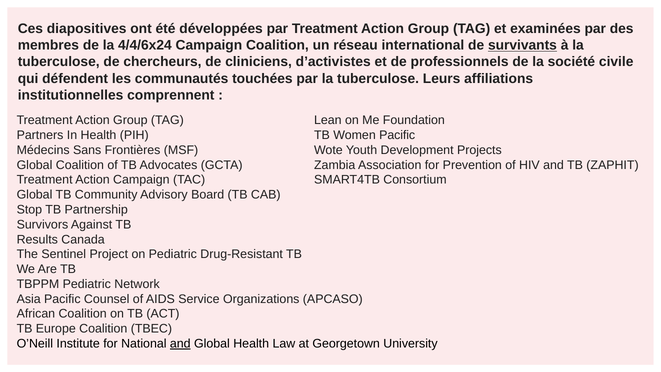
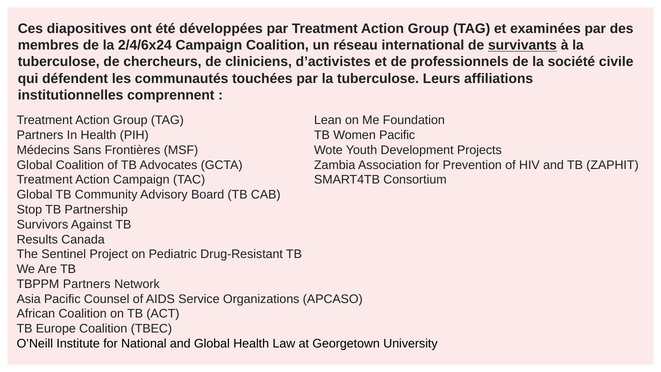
4/4/6x24: 4/4/6x24 -> 2/4/6x24
TBPPM Pediatric: Pediatric -> Partners
and at (180, 343) underline: present -> none
